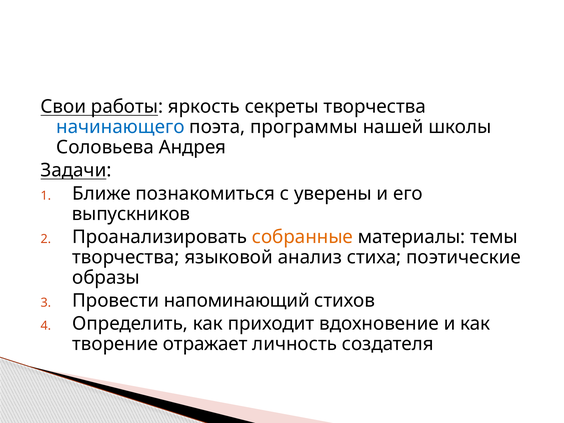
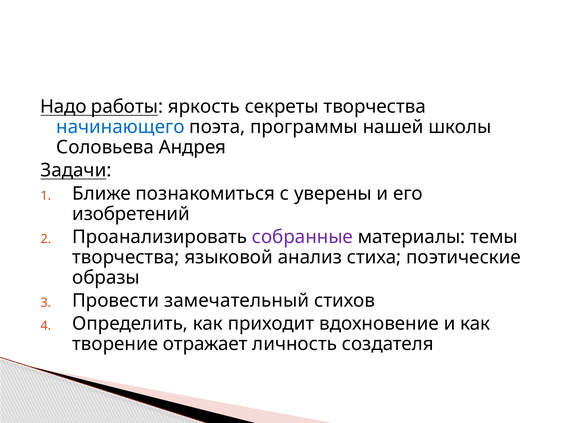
Свои: Свои -> Надо
выпускников: выпускников -> изобретений
собранные colour: orange -> purple
напоминающий: напоминающий -> замечательный
